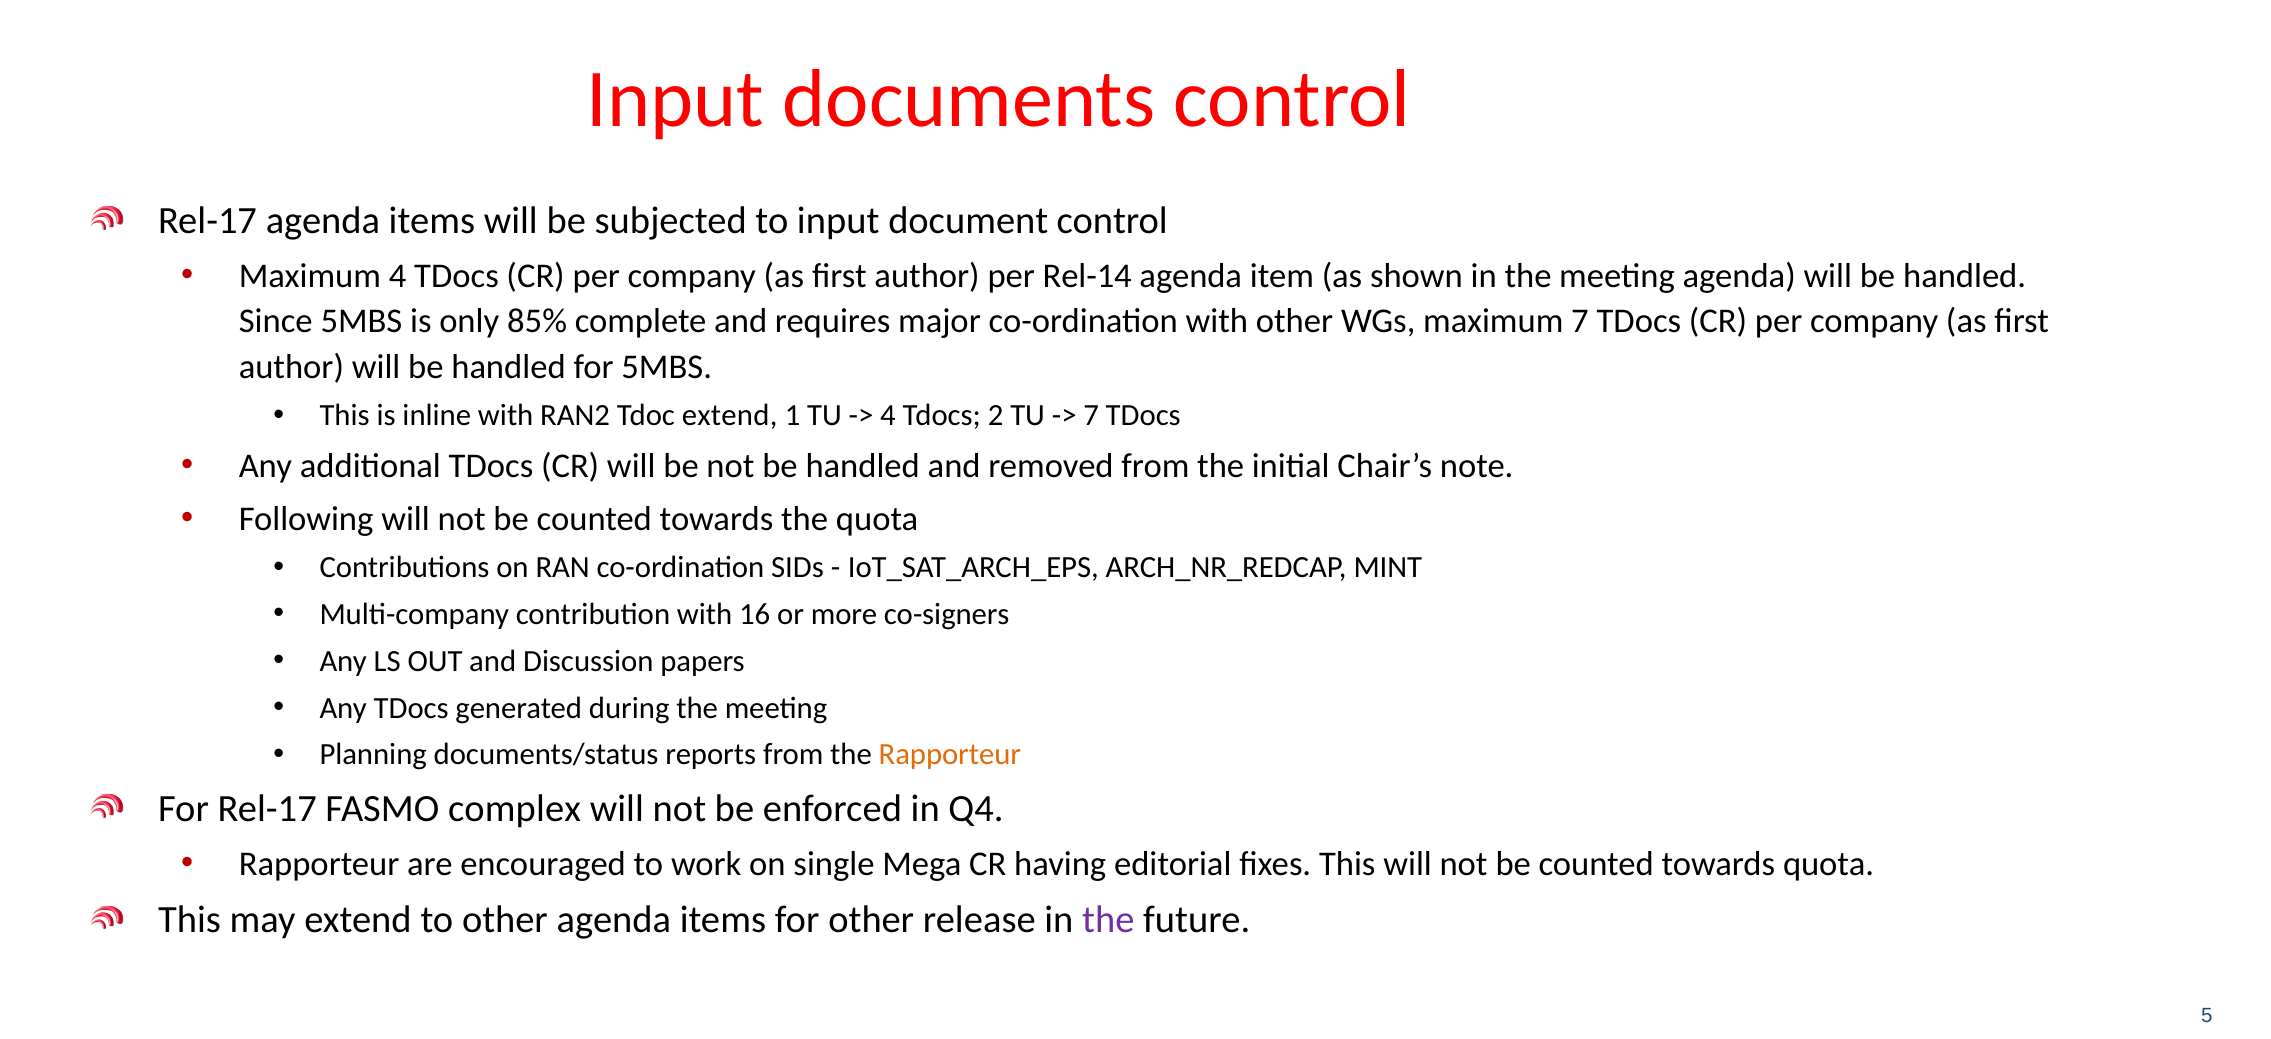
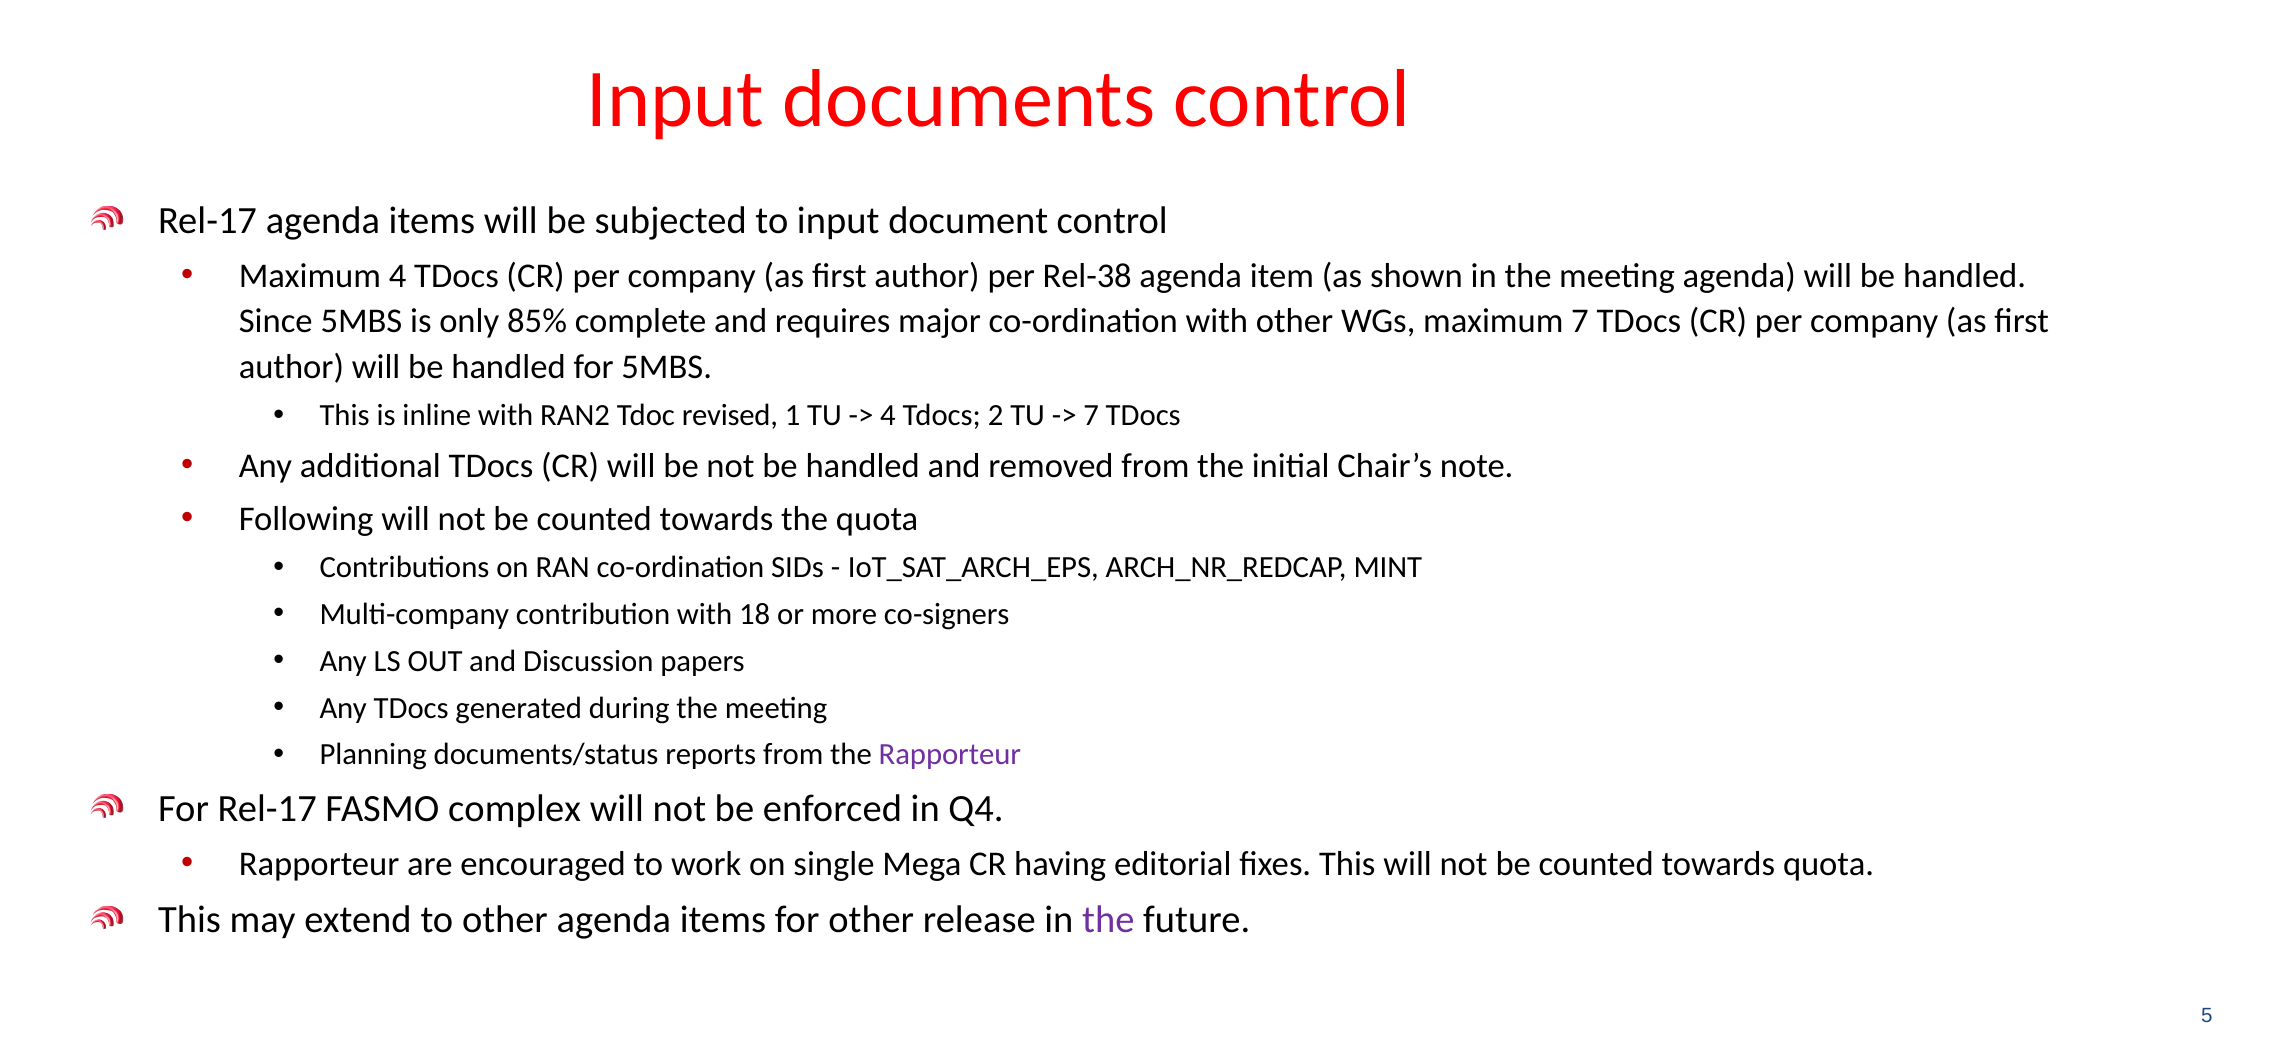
Rel-14: Rel-14 -> Rel-38
Tdoc extend: extend -> revised
16: 16 -> 18
Rapporteur at (950, 755) colour: orange -> purple
